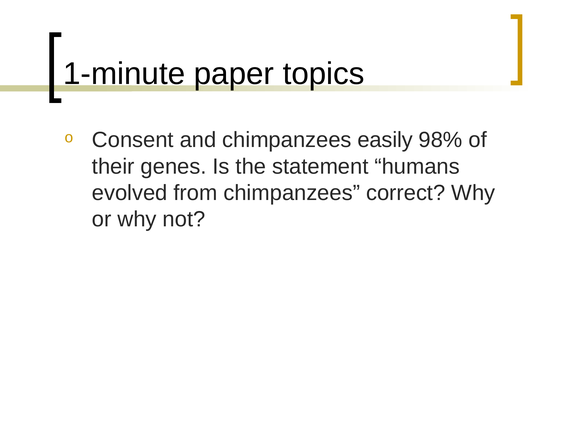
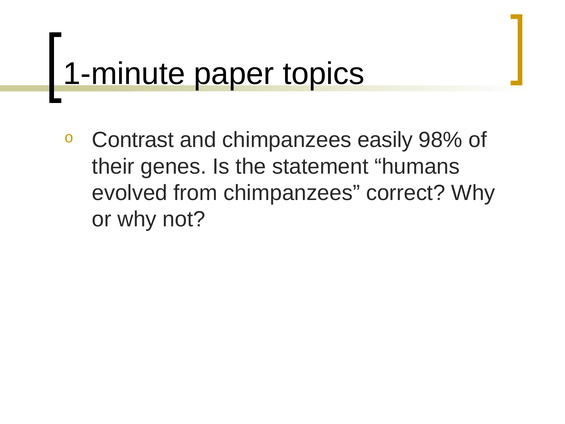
Consent: Consent -> Contrast
